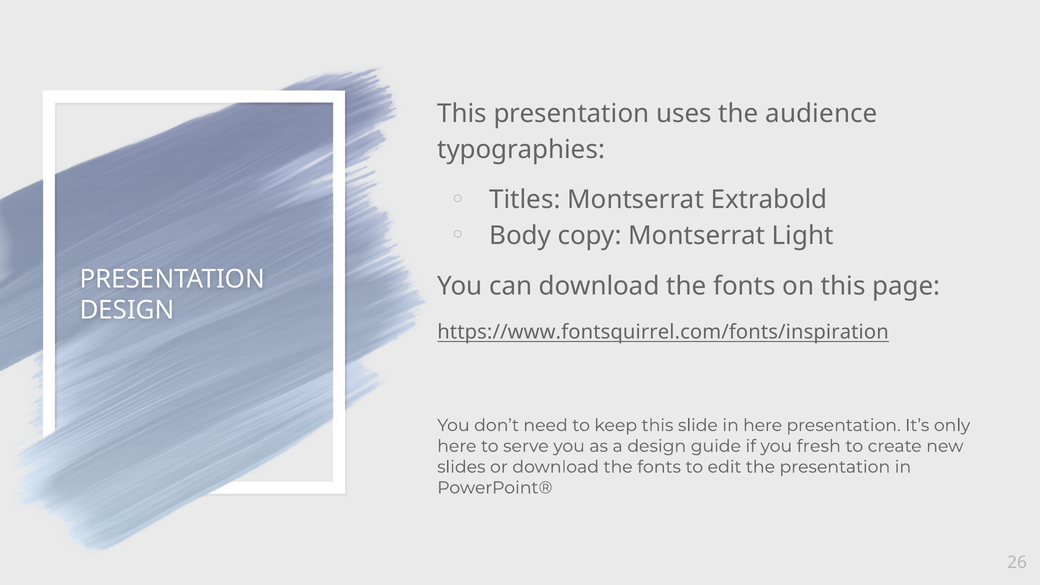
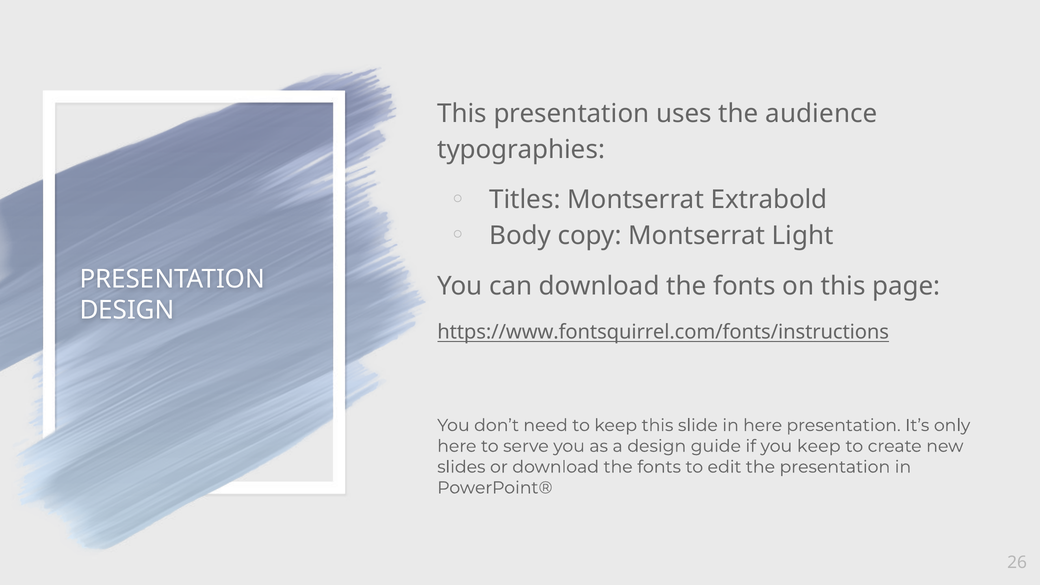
https://www.fontsquirrel.com/fonts/inspiration: https://www.fontsquirrel.com/fonts/inspiration -> https://www.fontsquirrel.com/fonts/instructions
you fresh: fresh -> keep
